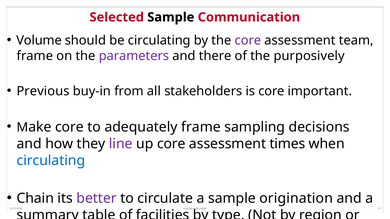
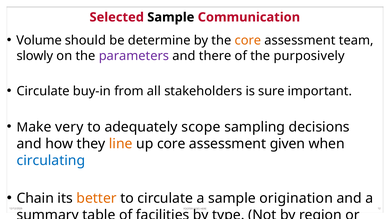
be circulating: circulating -> determine
core at (248, 41) colour: purple -> orange
frame at (35, 56): frame -> slowly
Previous at (43, 91): Previous -> Circulate
is core: core -> sure
Make core: core -> very
adequately frame: frame -> scope
line colour: purple -> orange
times: times -> given
better colour: purple -> orange
